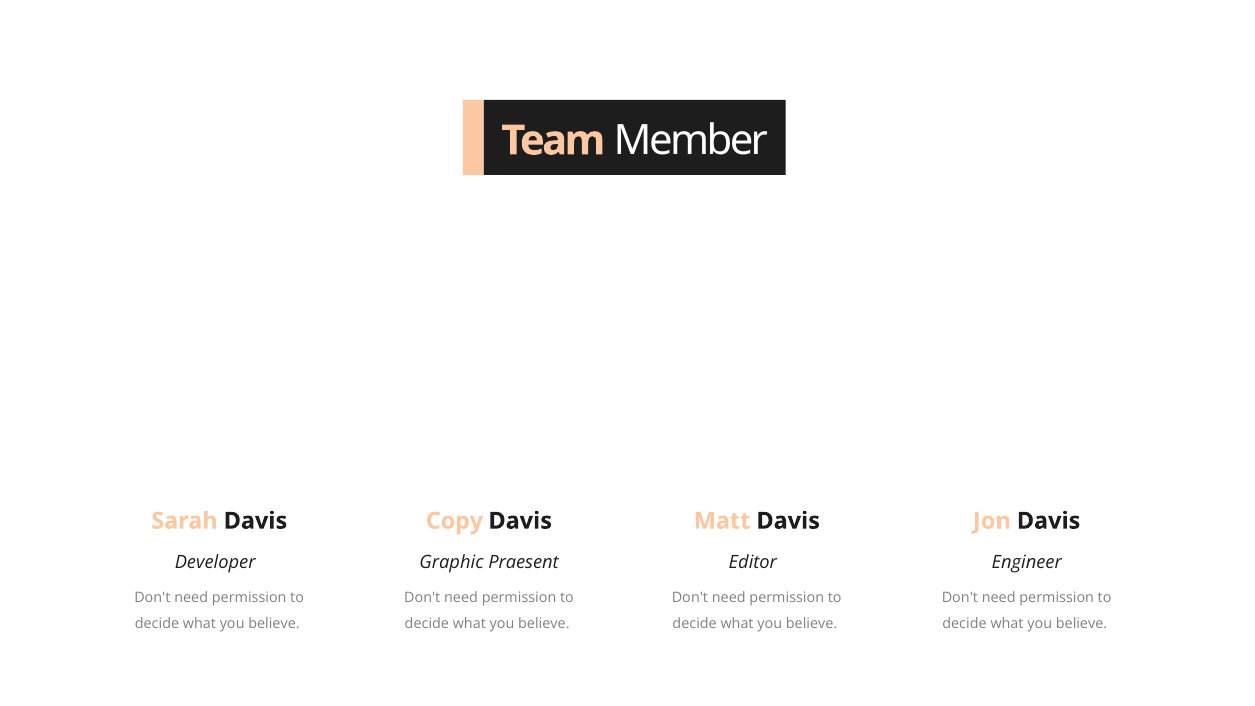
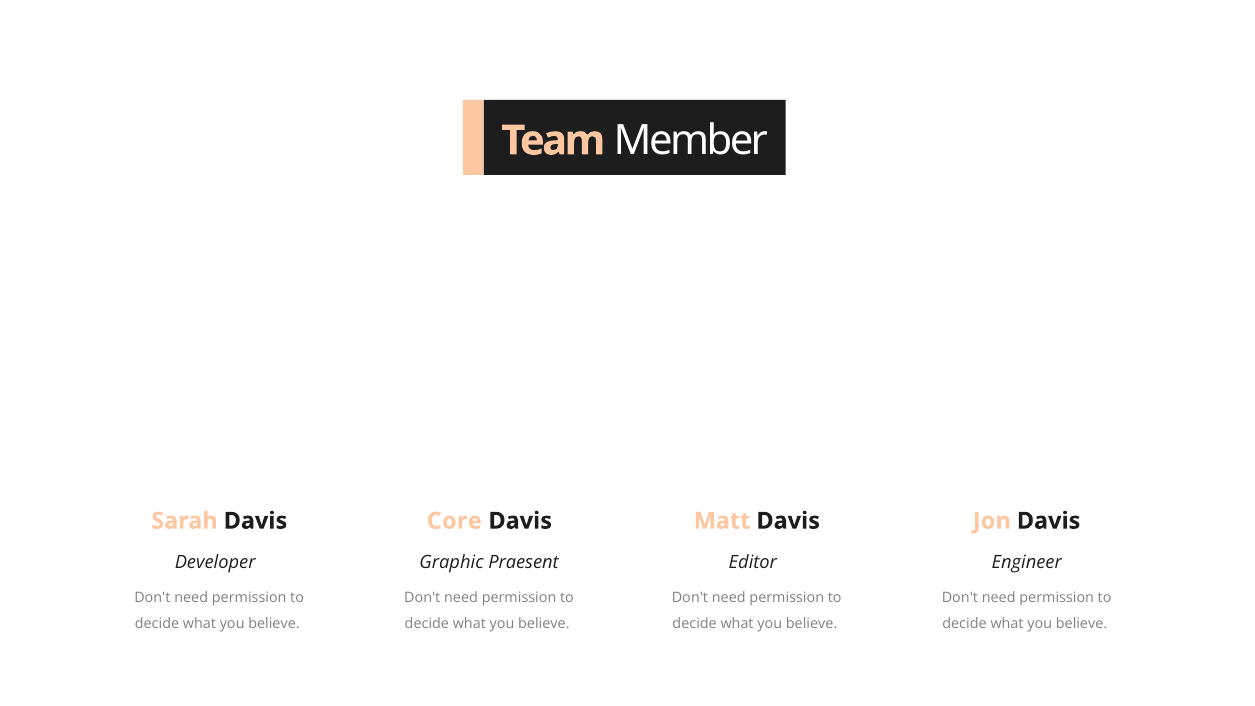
Copy: Copy -> Core
